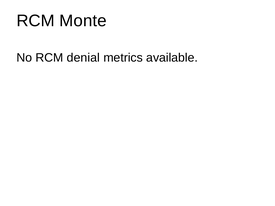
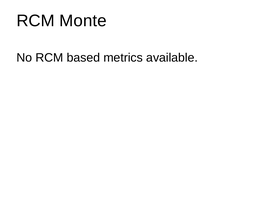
denial: denial -> based
